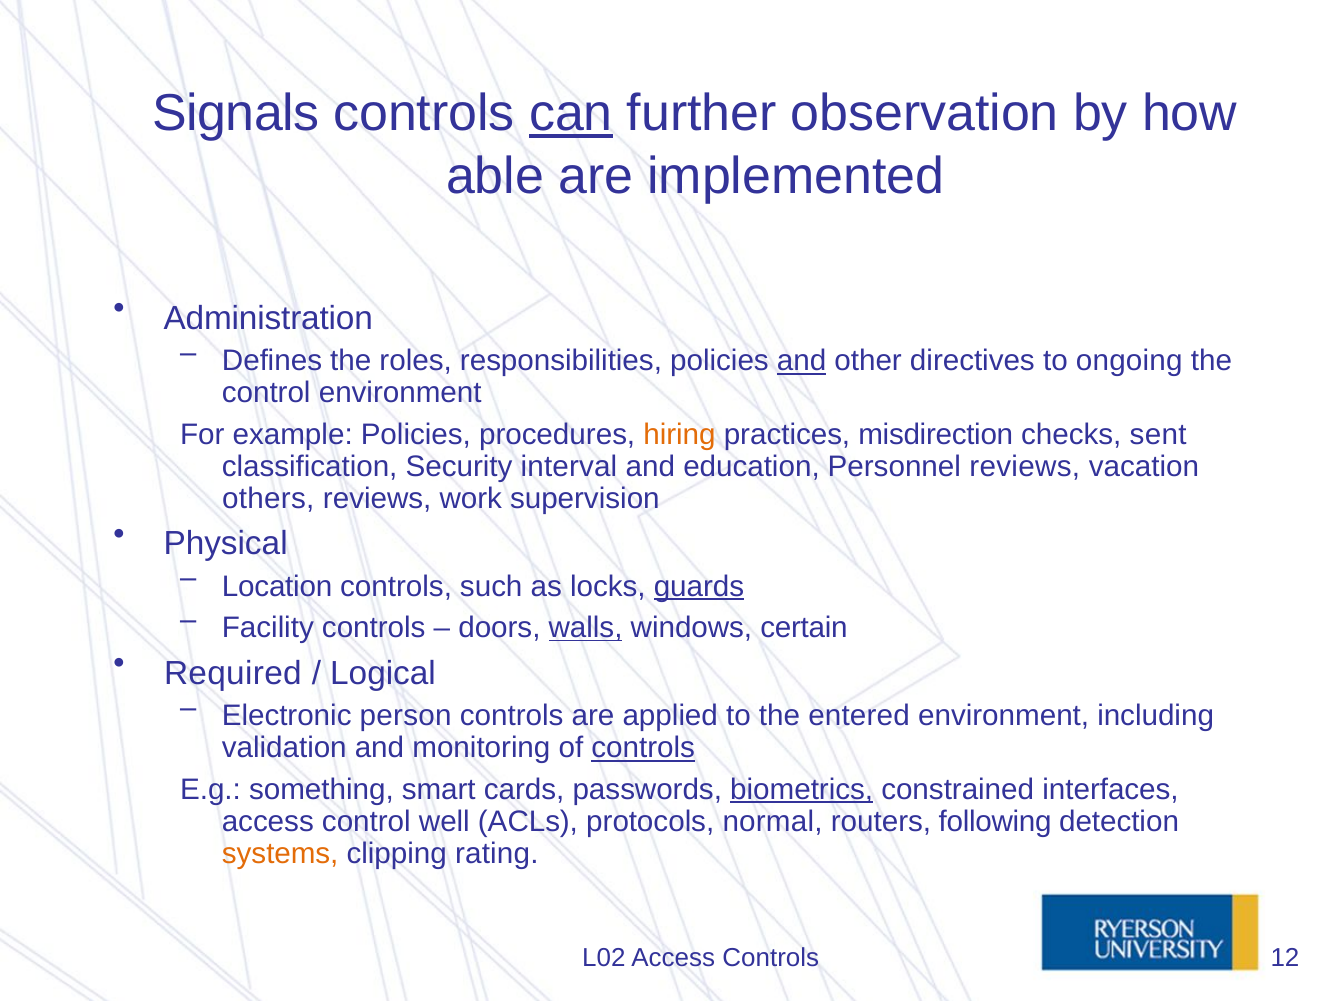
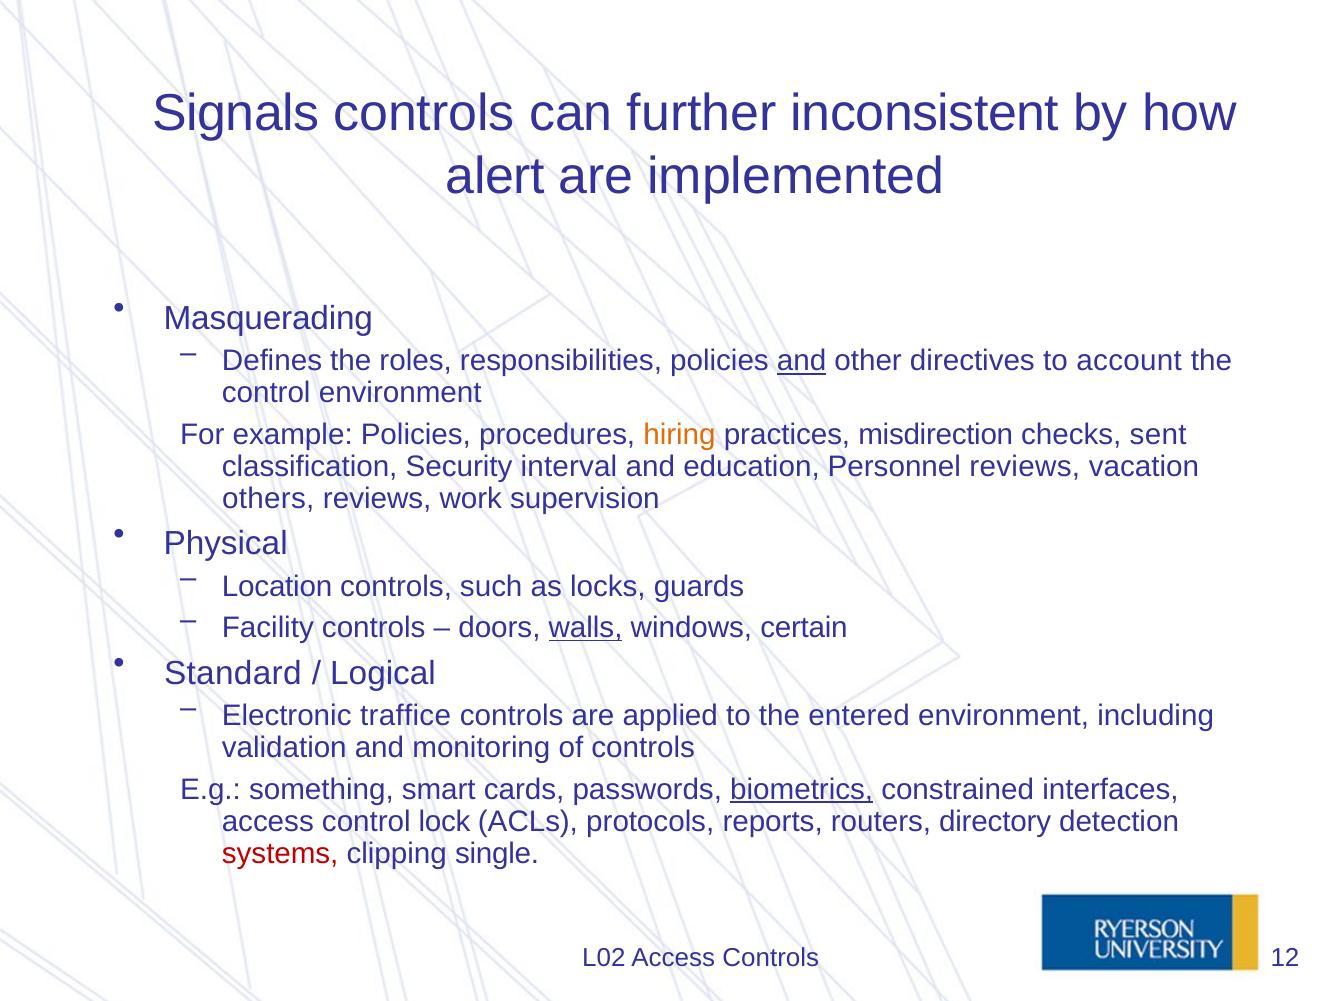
can underline: present -> none
observation: observation -> inconsistent
able: able -> alert
Administration: Administration -> Masquerading
ongoing: ongoing -> account
guards underline: present -> none
Required: Required -> Standard
person: person -> traffice
controls at (643, 748) underline: present -> none
well: well -> lock
normal: normal -> reports
following: following -> directory
systems colour: orange -> red
rating: rating -> single
